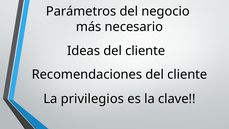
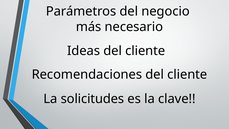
privilegios: privilegios -> solicitudes
